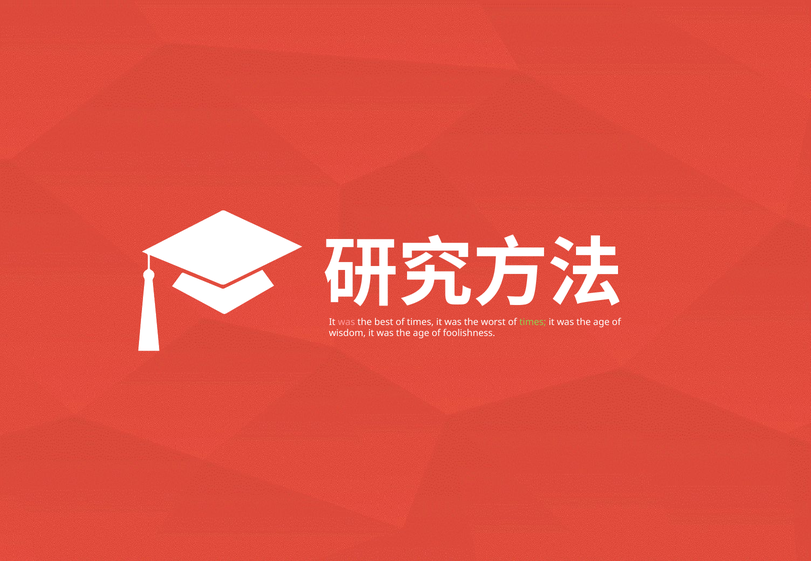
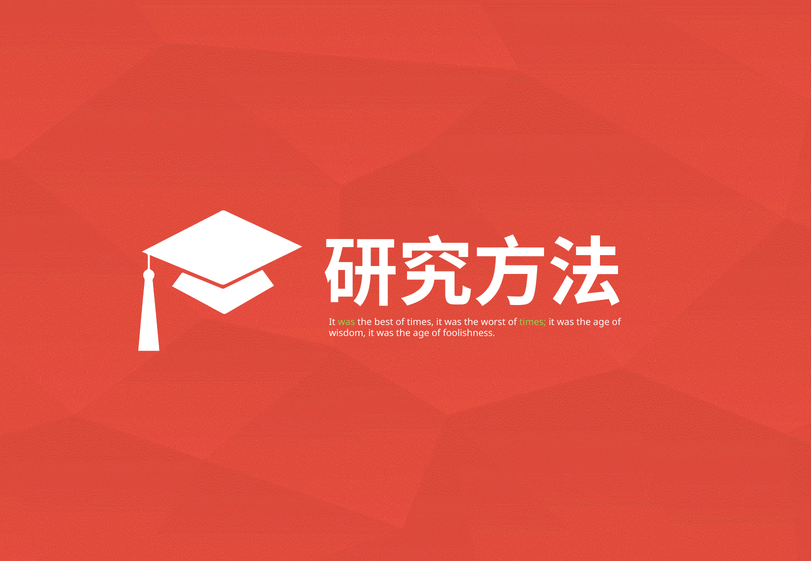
was at (347, 322) colour: pink -> light green
